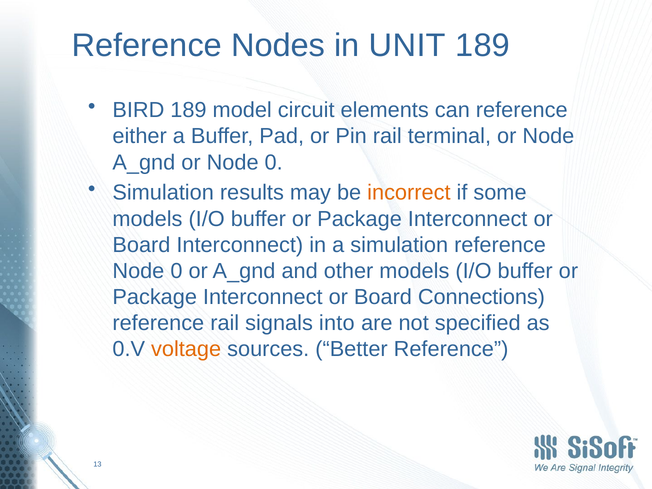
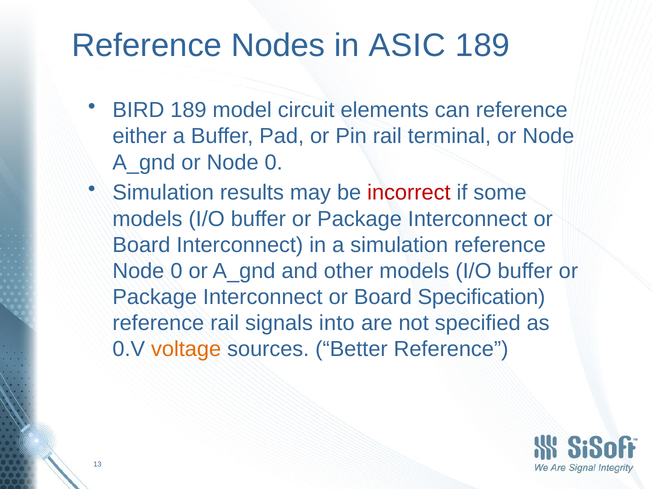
UNIT: UNIT -> ASIC
incorrect colour: orange -> red
Connections: Connections -> Specification
